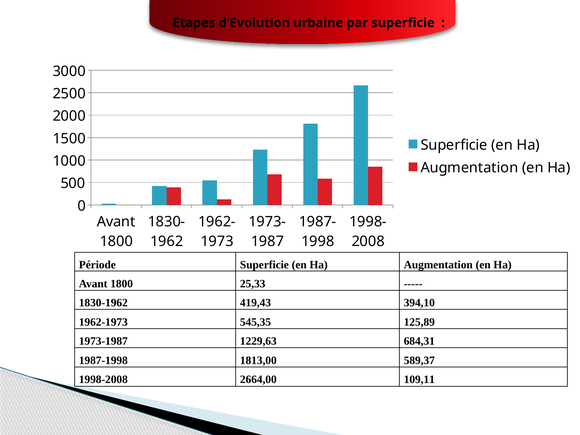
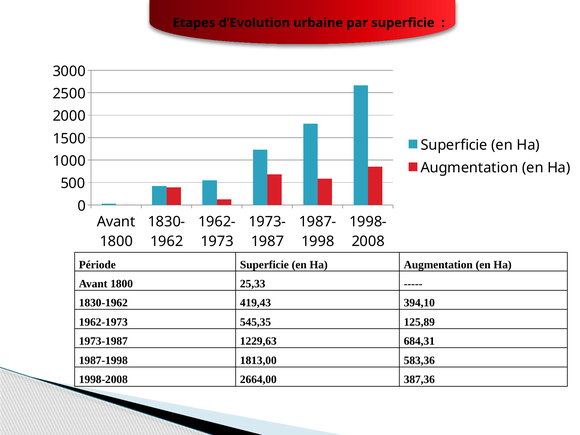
589,37: 589,37 -> 583,36
109,11: 109,11 -> 387,36
